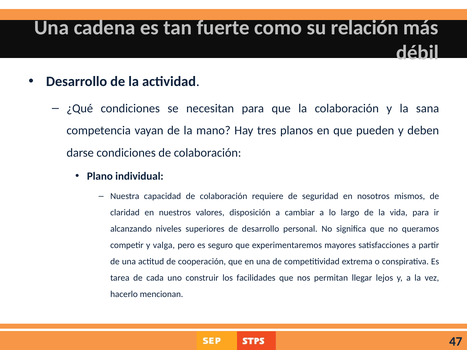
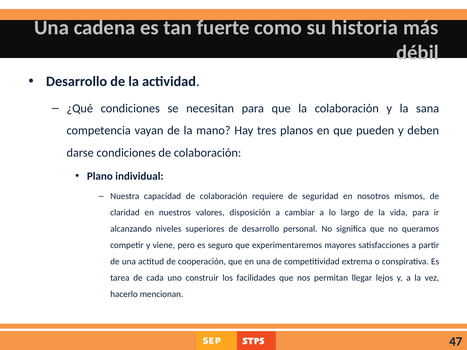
relación: relación -> historia
valga: valga -> viene
